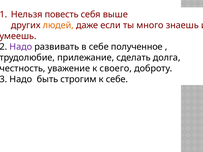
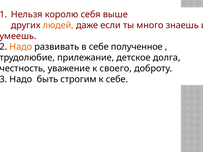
повесть: повесть -> королю
Надо at (21, 47) colour: purple -> orange
сделать: сделать -> детское
